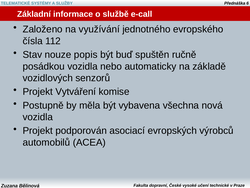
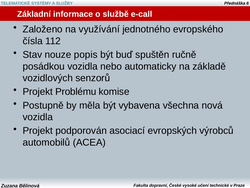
Vytváření: Vytváření -> Problému
